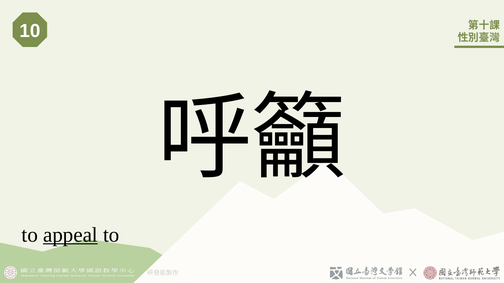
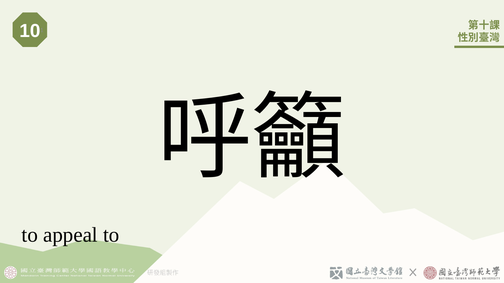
appeal underline: present -> none
